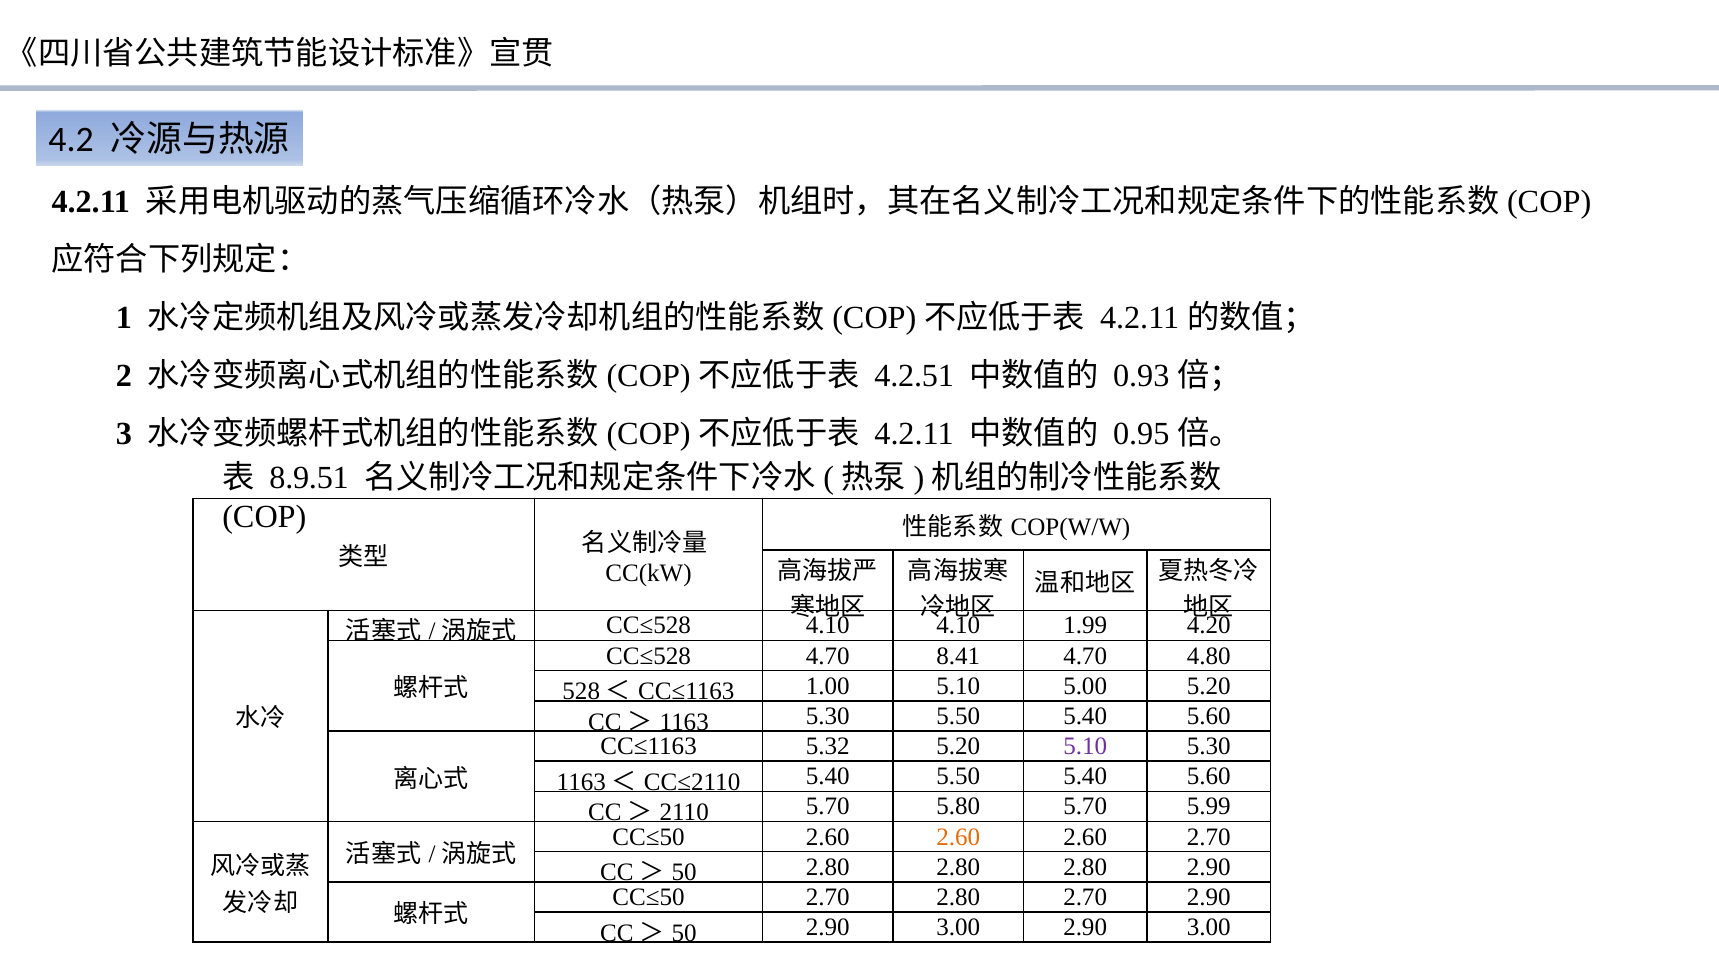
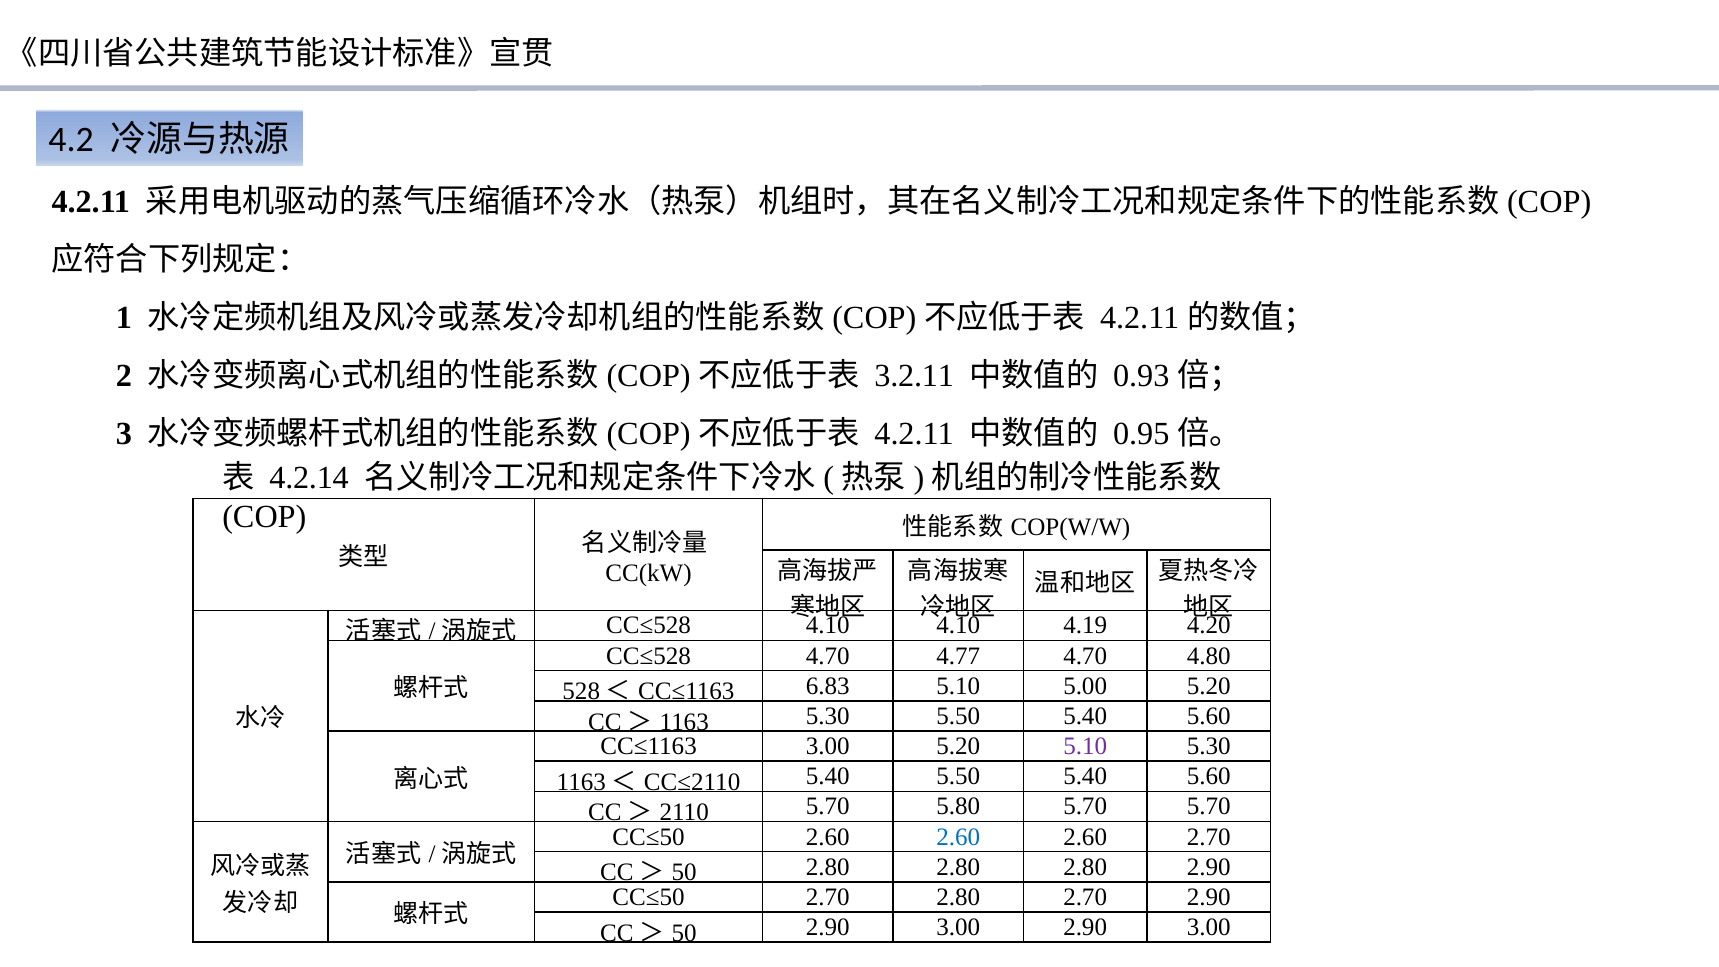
4.2.51: 4.2.51 -> 3.2.11
8.9.51: 8.9.51 -> 4.2.14
1.99: 1.99 -> 4.19
8.41: 8.41 -> 4.77
1.00: 1.00 -> 6.83
CC≤1163 5.32: 5.32 -> 3.00
5.70 5.99: 5.99 -> 5.70
2.60 at (958, 837) colour: orange -> blue
